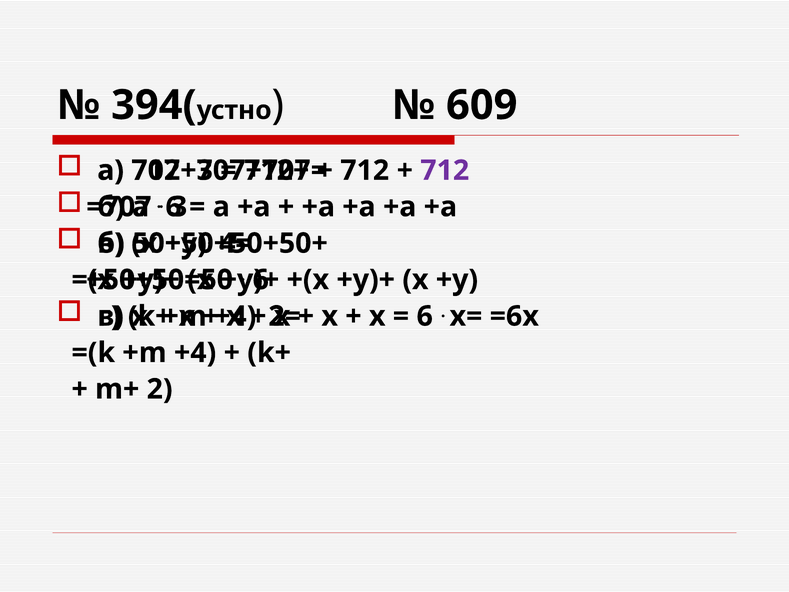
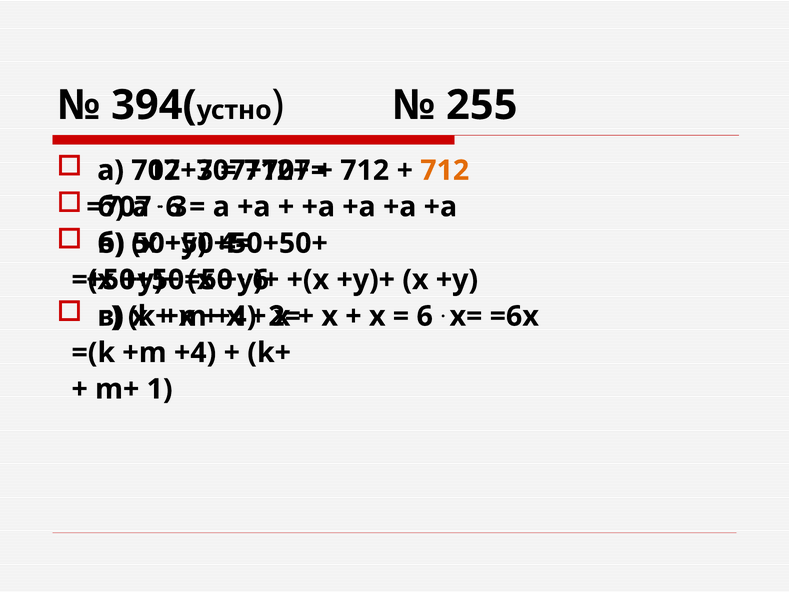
609: 609 -> 255
712 at (445, 170) colour: purple -> orange
2: 2 -> 1
